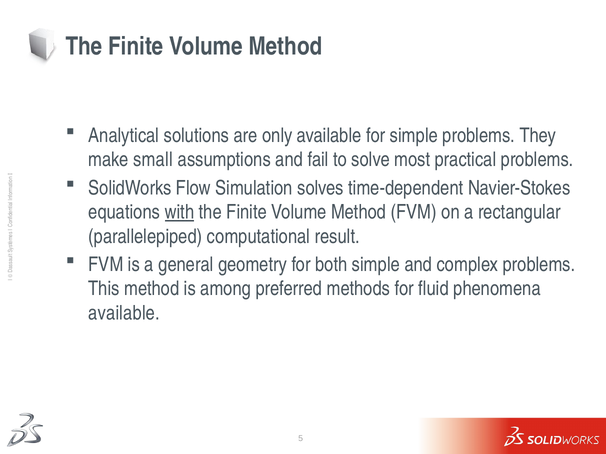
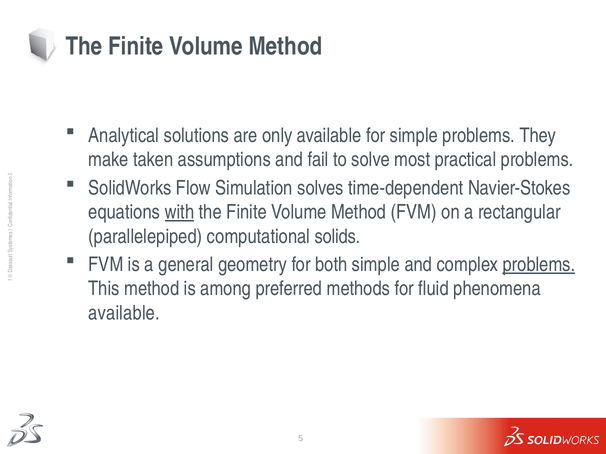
small: small -> taken
result: result -> solids
problems at (539, 265) underline: none -> present
